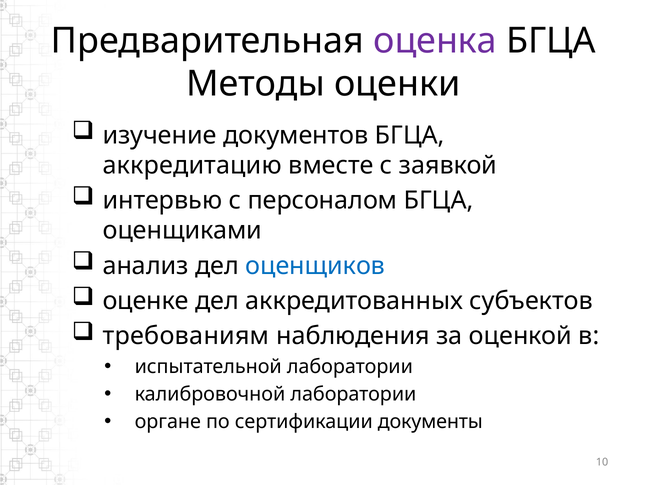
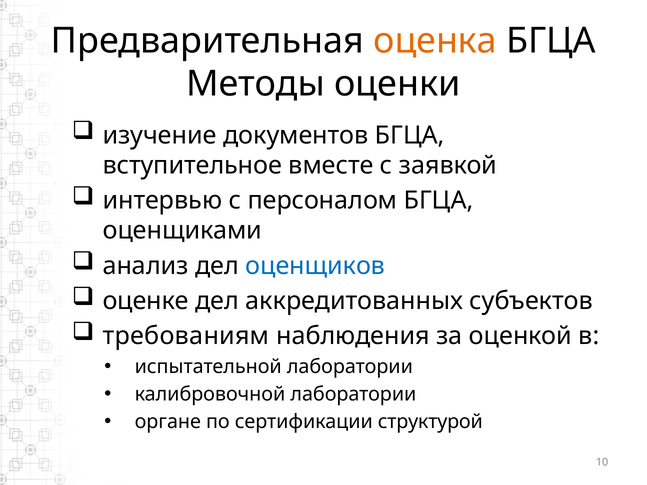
оценка colour: purple -> orange
аккредитацию: аккредитацию -> вступительное
документы: документы -> структурой
